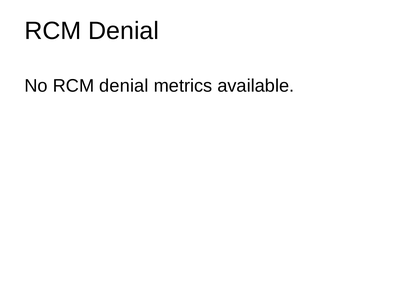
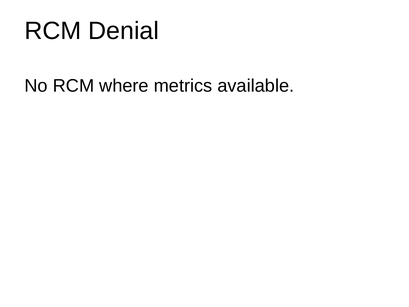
No RCM denial: denial -> where
